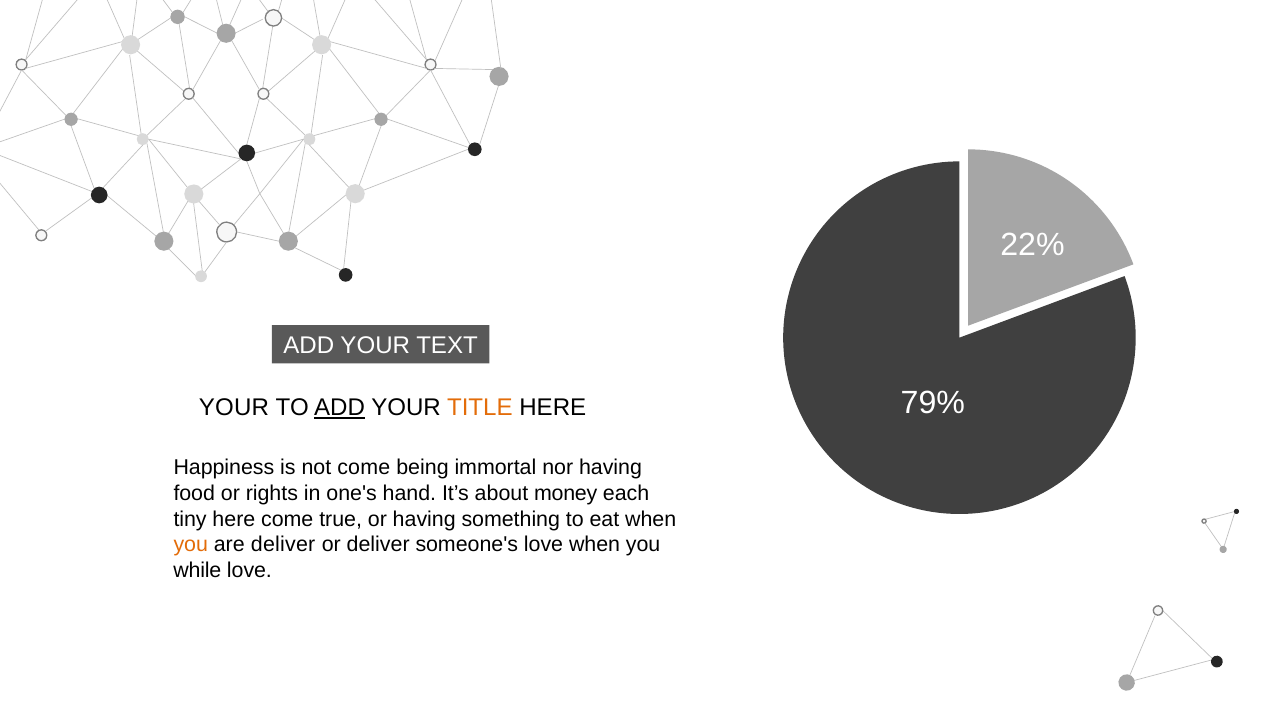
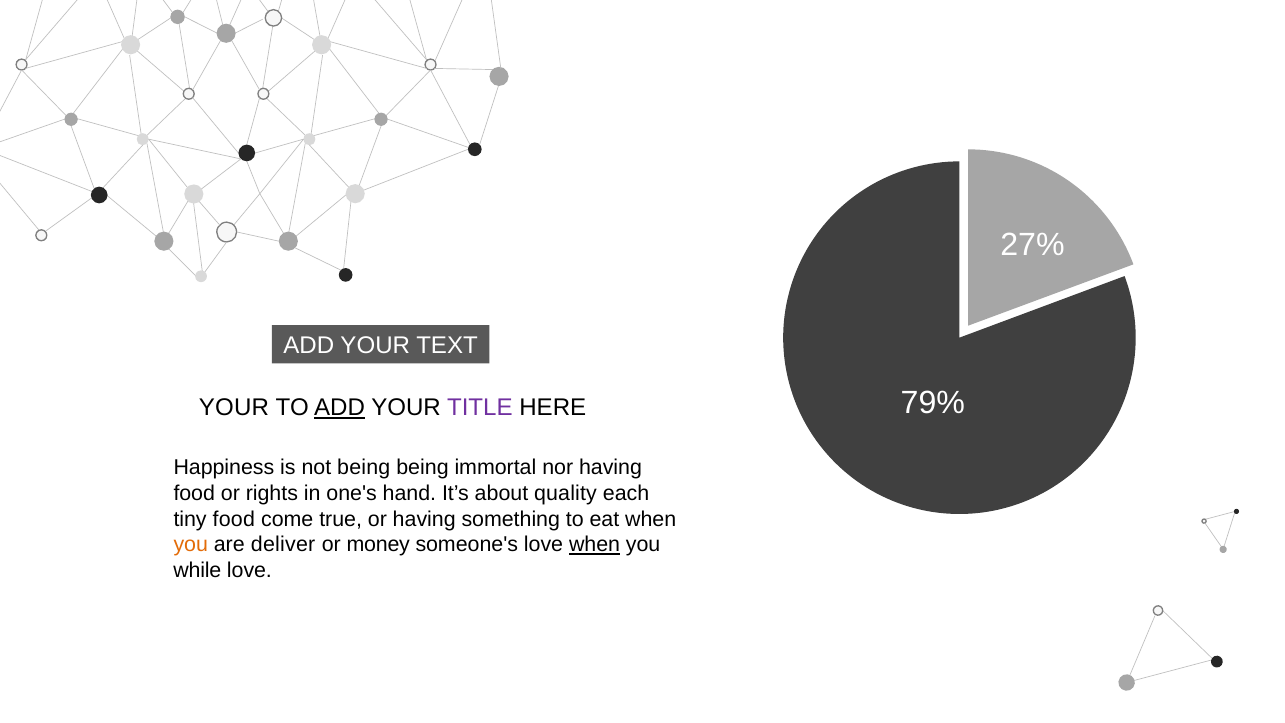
22%: 22% -> 27%
TITLE colour: orange -> purple
not come: come -> being
money: money -> quality
tiny here: here -> food
or deliver: deliver -> money
when at (595, 545) underline: none -> present
